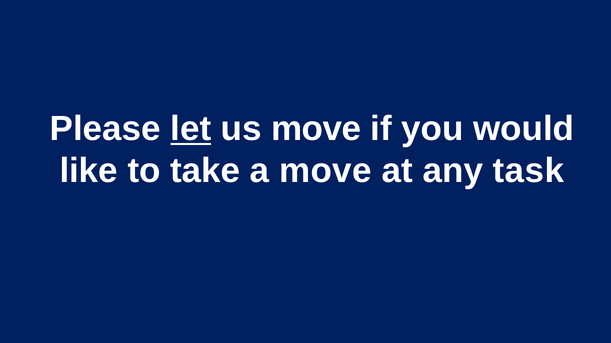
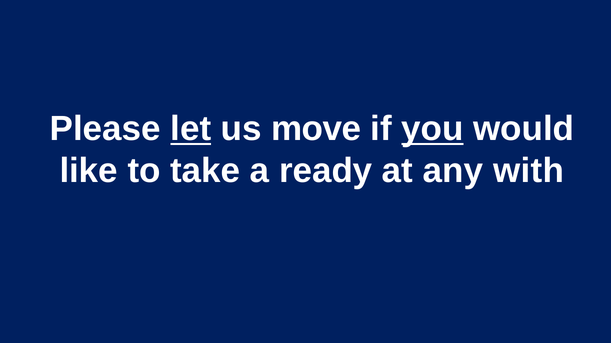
you underline: none -> present
a move: move -> ready
task: task -> with
